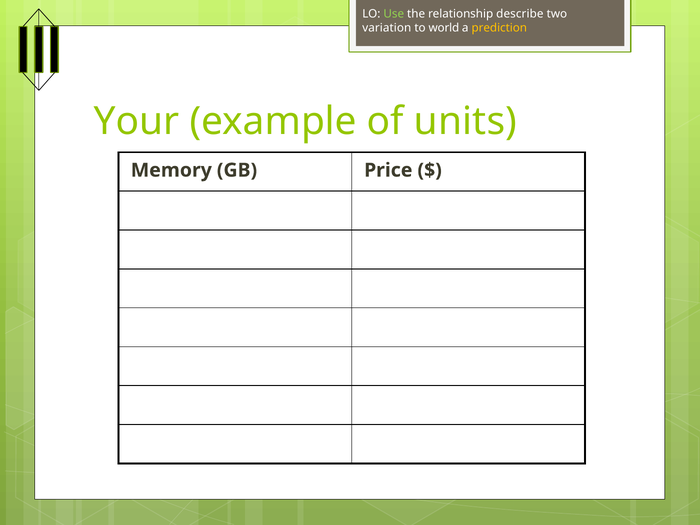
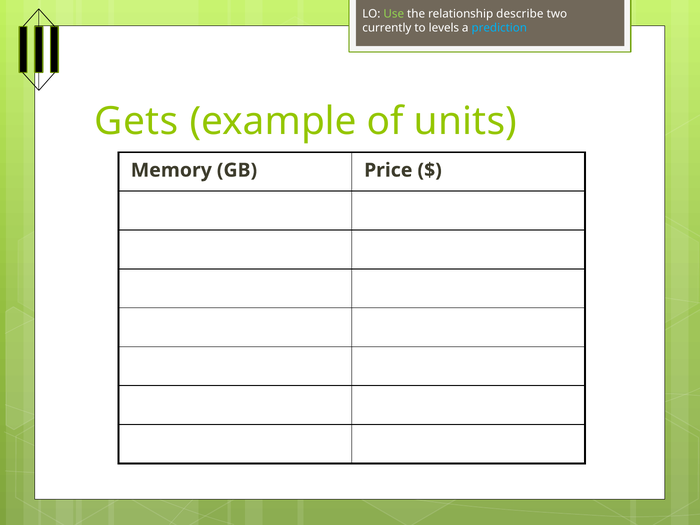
variation: variation -> currently
world: world -> levels
prediction colour: yellow -> light blue
Your: Your -> Gets
